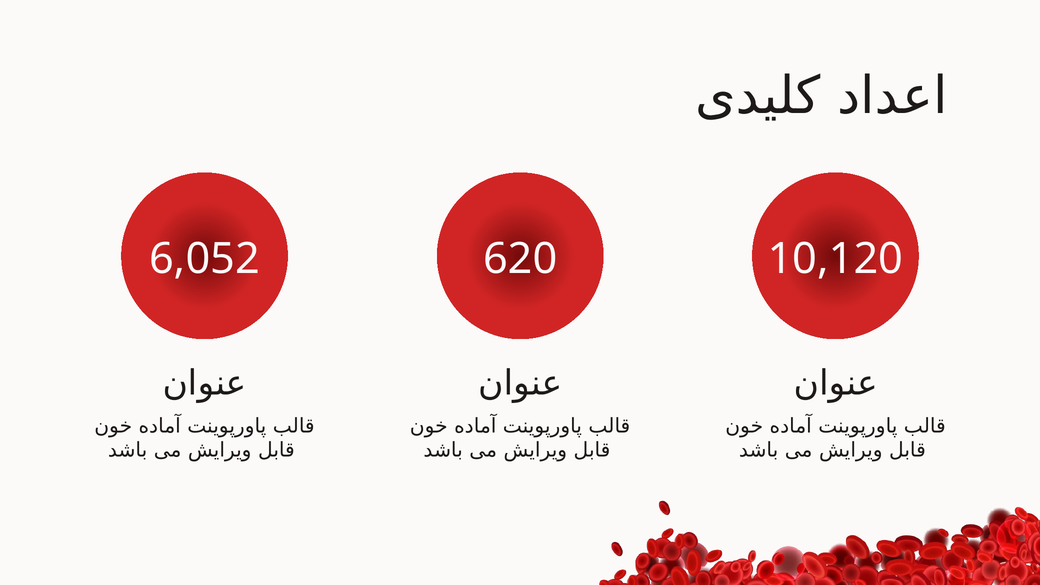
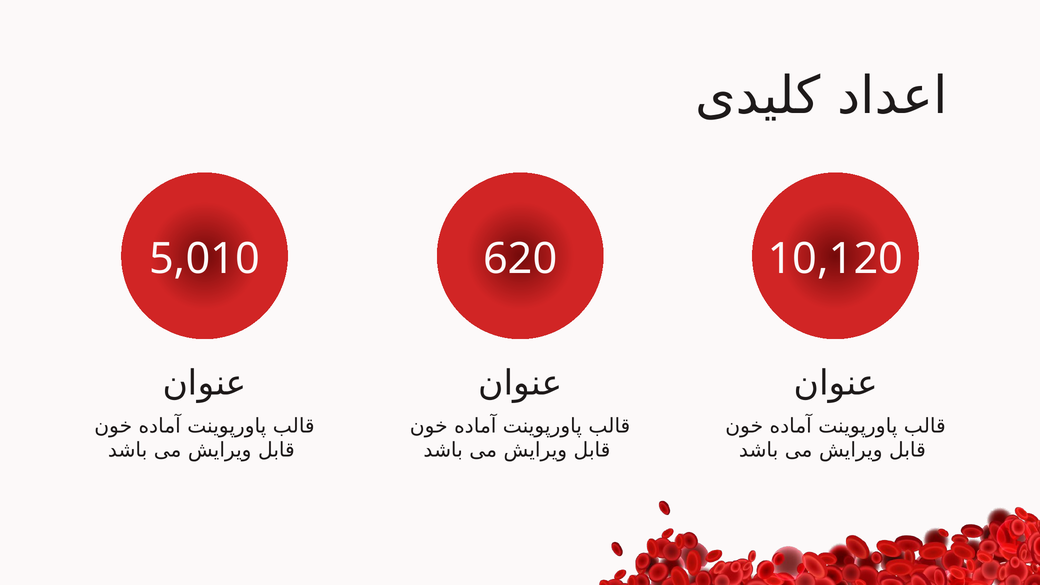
6,052: 6,052 -> 5,010
